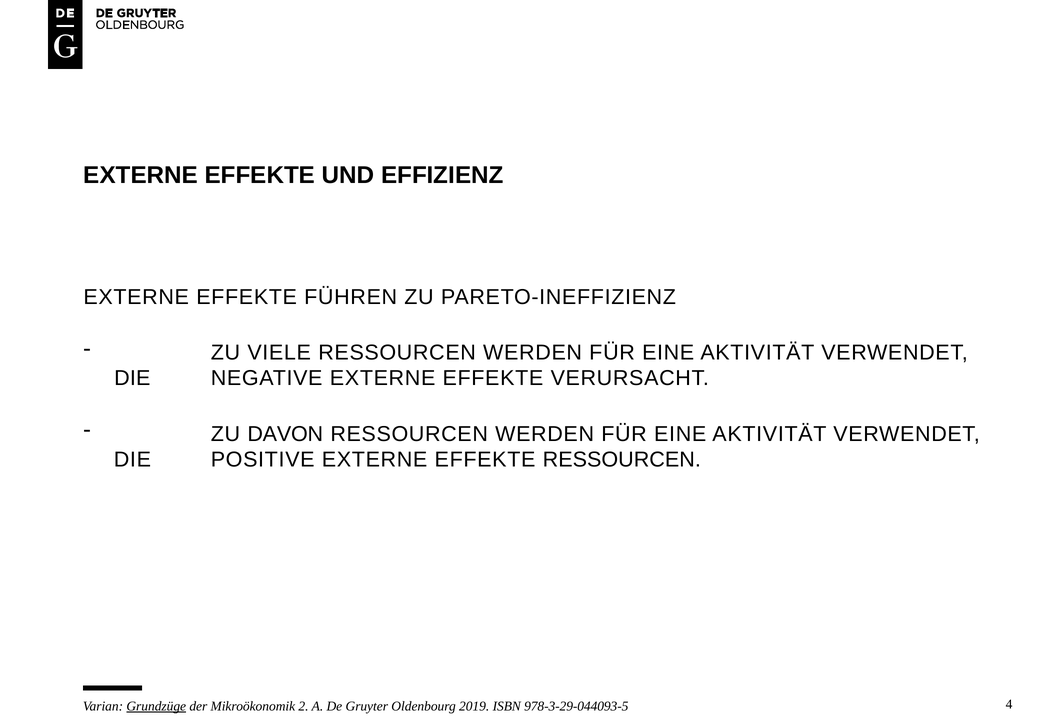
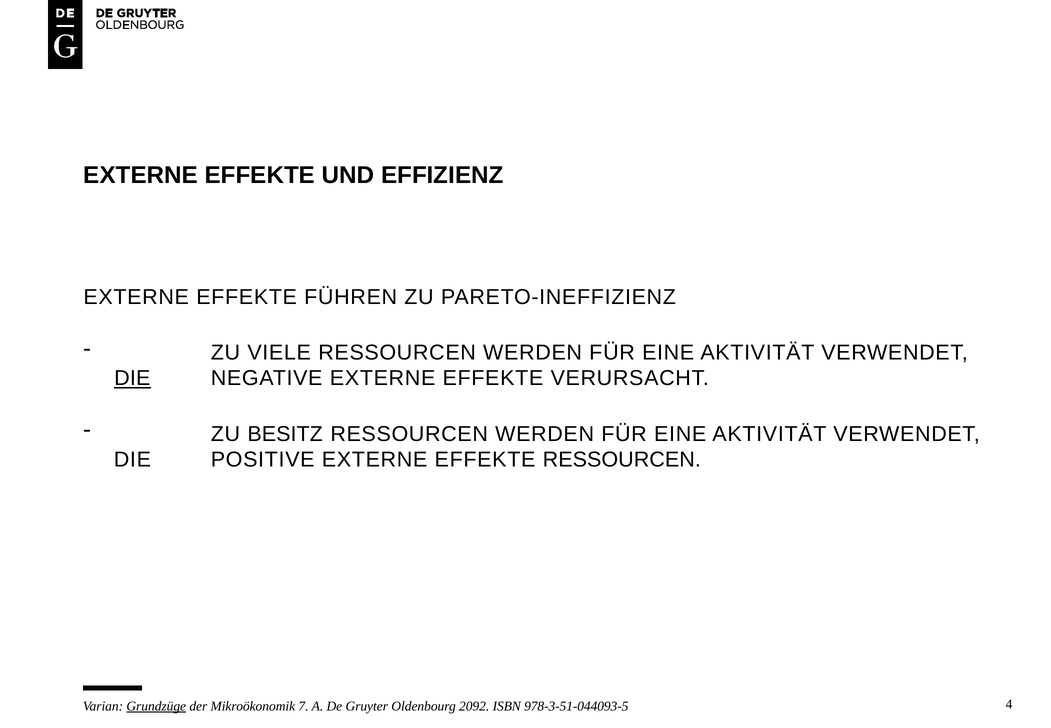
DIE at (132, 378) underline: none -> present
DAVON: DAVON -> BESITZ
2: 2 -> 7
2019: 2019 -> 2092
978-3-29-044093-5: 978-3-29-044093-5 -> 978-3-51-044093-5
